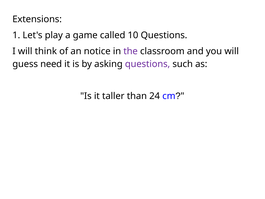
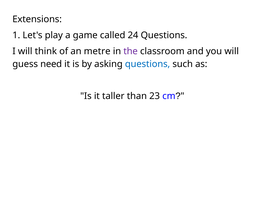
10: 10 -> 24
notice: notice -> metre
questions at (148, 64) colour: purple -> blue
24: 24 -> 23
